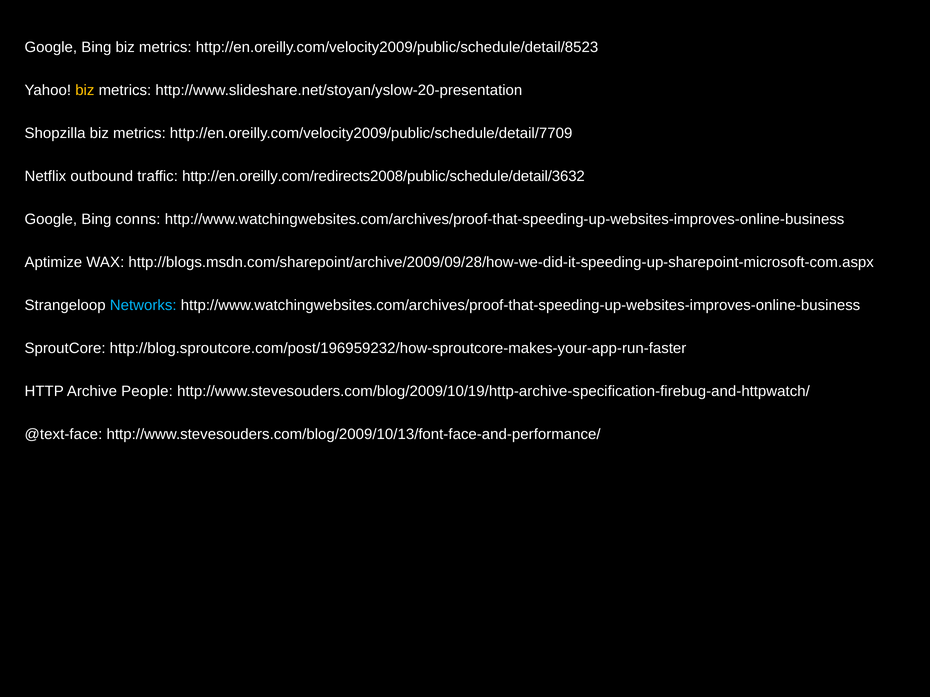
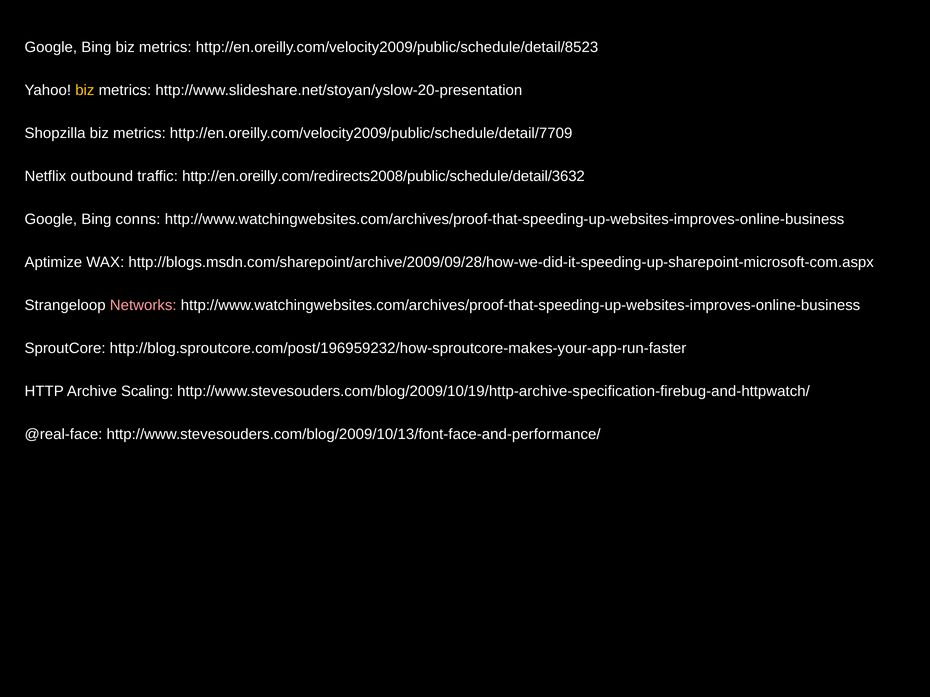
Networks colour: light blue -> pink
People: People -> Scaling
@text-face: @text-face -> @real-face
